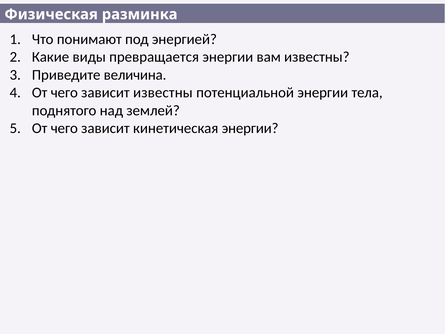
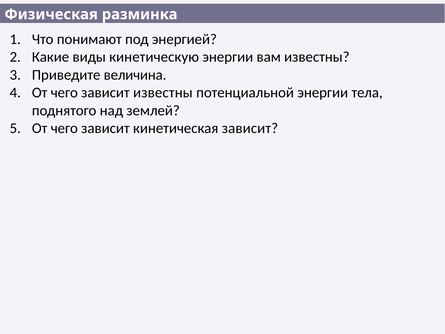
превращается: превращается -> кинетическую
кинетическая энергии: энергии -> зависит
